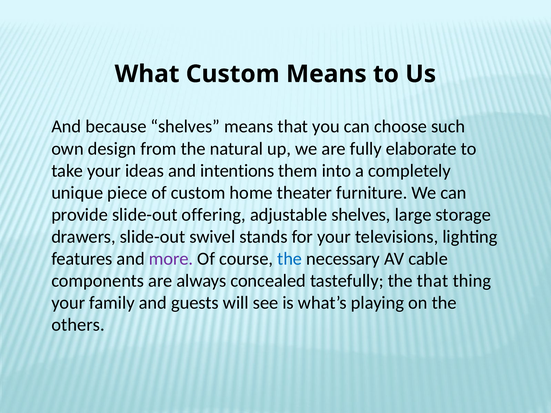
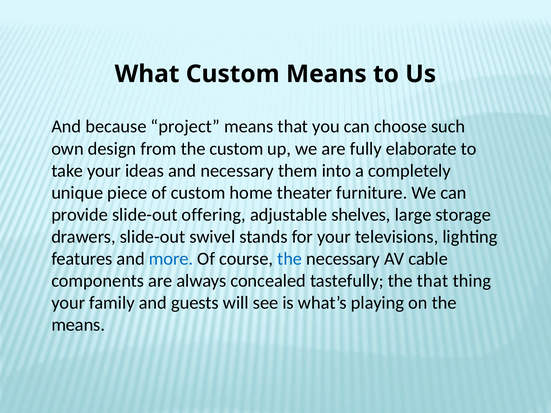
because shelves: shelves -> project
the natural: natural -> custom
and intentions: intentions -> necessary
more colour: purple -> blue
others at (78, 325): others -> means
